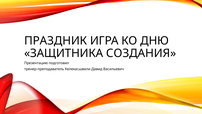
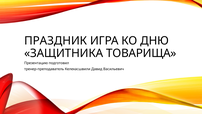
СОЗДАНИЯ: СОЗДАНИЯ -> ТОВАРИЩА
